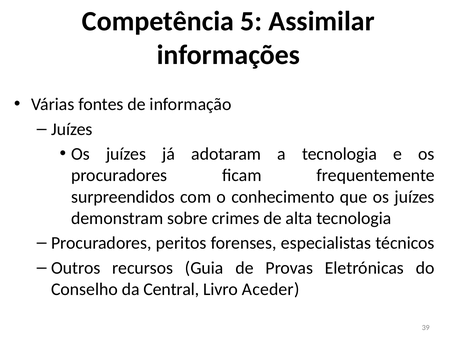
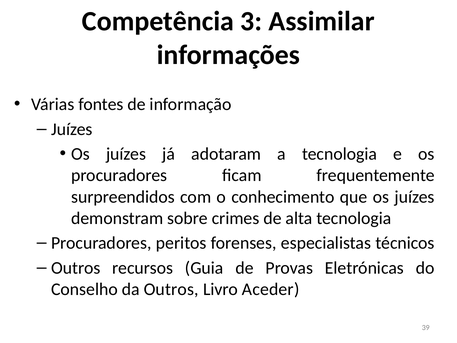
5: 5 -> 3
da Central: Central -> Outros
